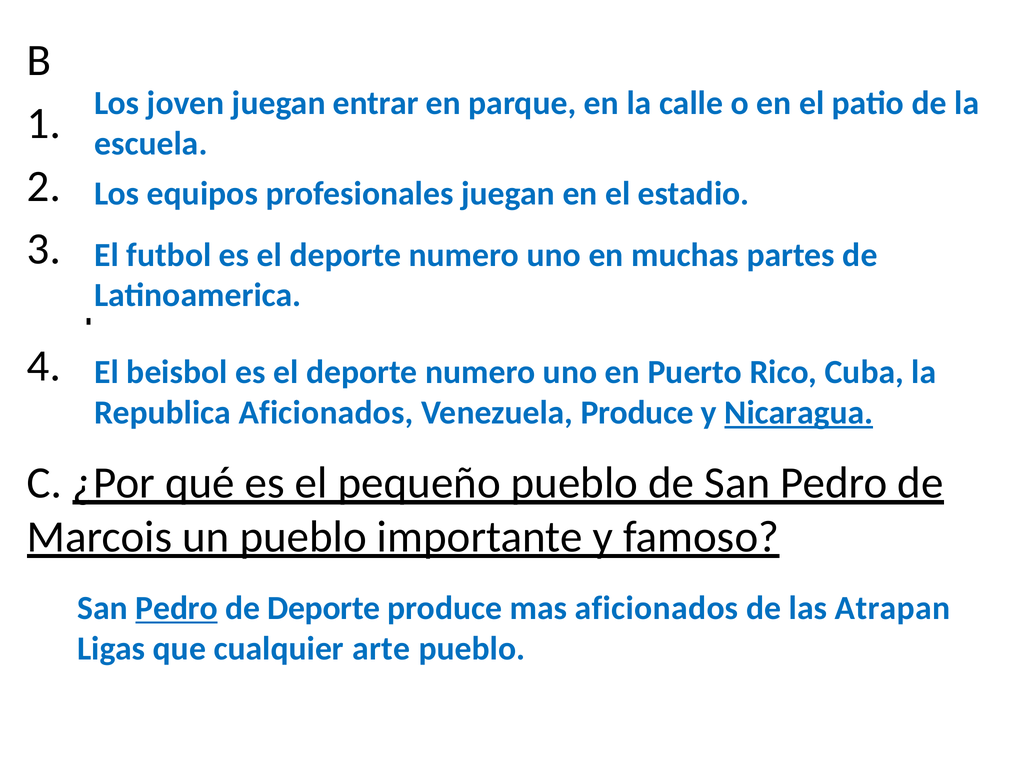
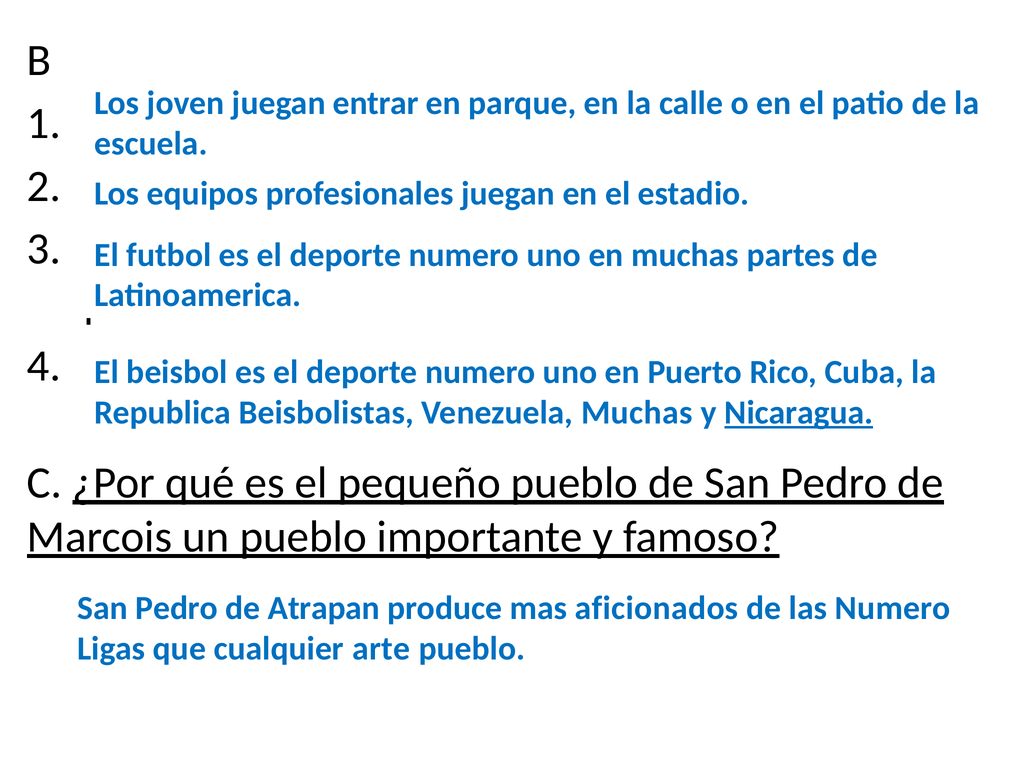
Aficionados at (326, 413): Aficionados -> Beisbolistas
Venezuela Produce: Produce -> Muchas
Pedro at (177, 608) underline: present -> none
de Deporte: Deporte -> Atrapan
las Atrapan: Atrapan -> Numero
